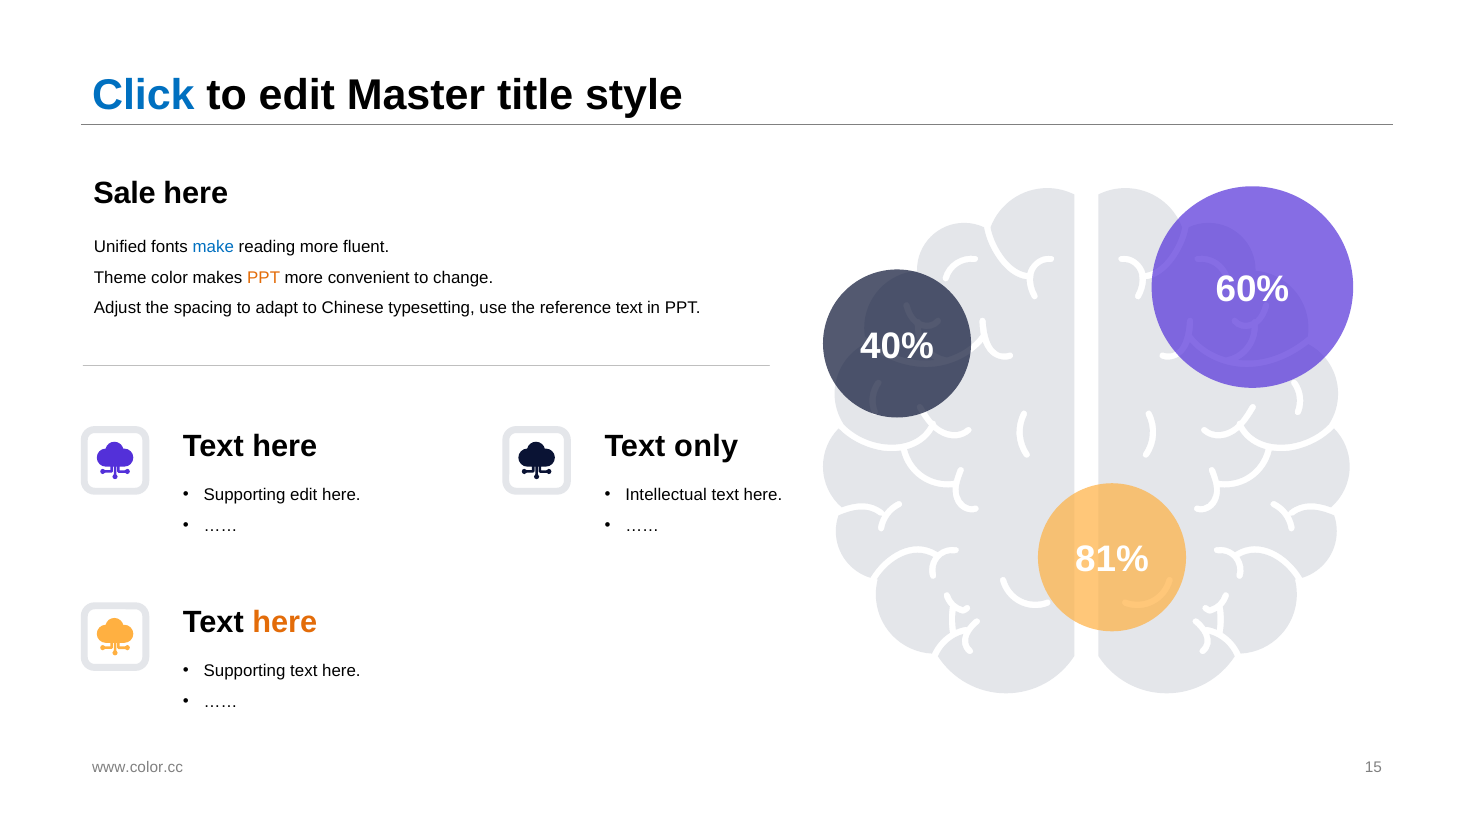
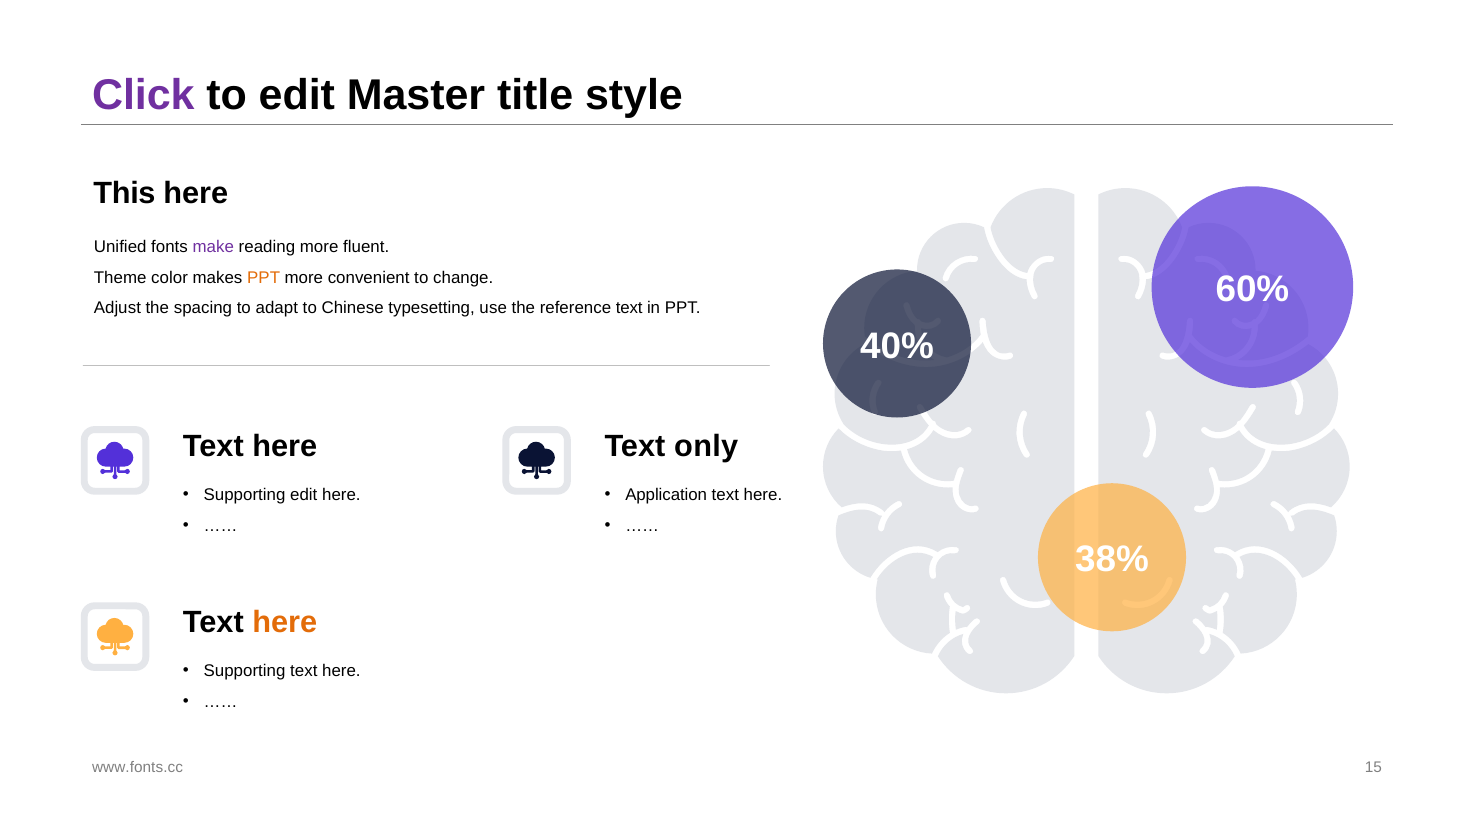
Click colour: blue -> purple
Sale: Sale -> This
make colour: blue -> purple
Intellectual: Intellectual -> Application
81%: 81% -> 38%
www.color.cc: www.color.cc -> www.fonts.cc
